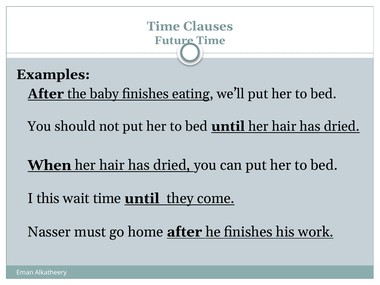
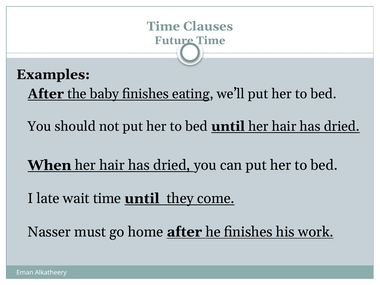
this: this -> late
